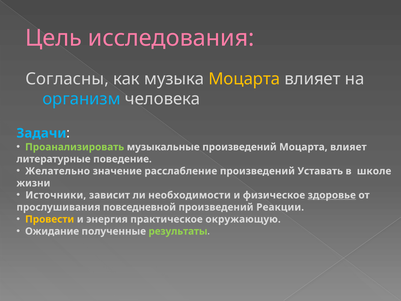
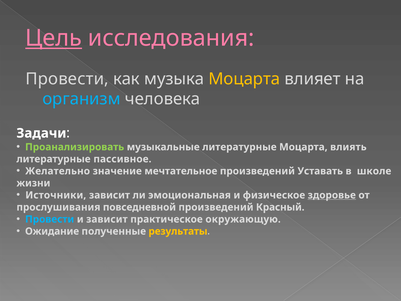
Цель underline: none -> present
Согласны at (67, 79): Согласны -> Провести
Задачи colour: light blue -> white
музыкальные произведений: произведений -> литературные
влияет at (348, 147): влияет -> влиять
поведение: поведение -> пассивное
расслабление: расслабление -> мечтательное
необходимости: необходимости -> эмоциональная
Реакции: Реакции -> Красный
Провести at (50, 219) colour: yellow -> light blue
и энергия: энергия -> зависит
результаты colour: light green -> yellow
